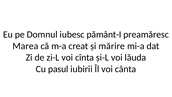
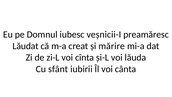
pământ-I: pământ-I -> veșnicii-I
Marea: Marea -> Lăudat
pasul: pasul -> sfânt
